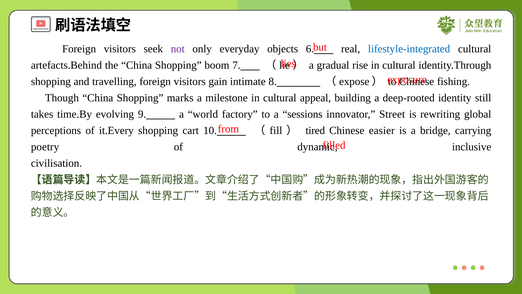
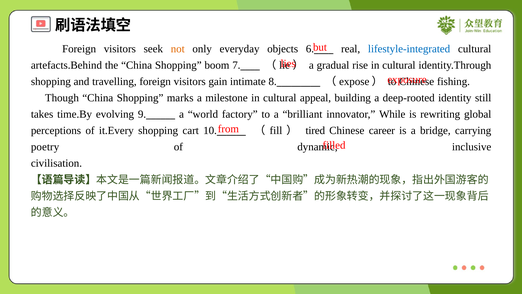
not colour: purple -> orange
sessions: sessions -> brilliant
Street: Street -> While
easier: easier -> career
